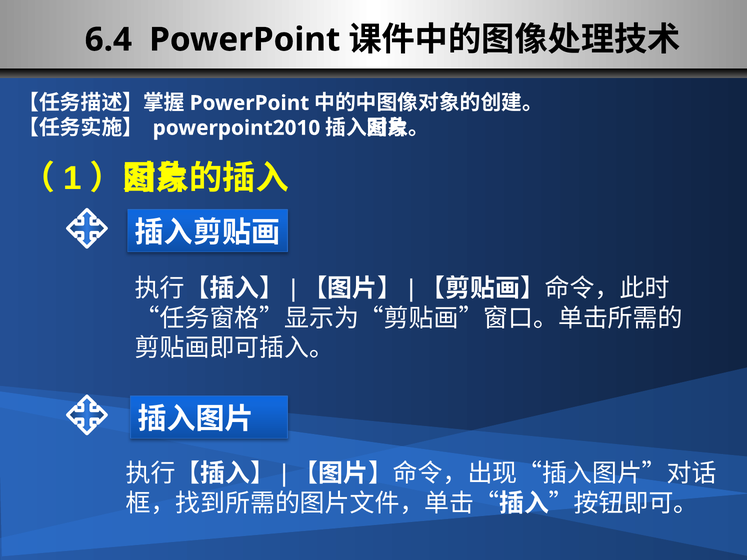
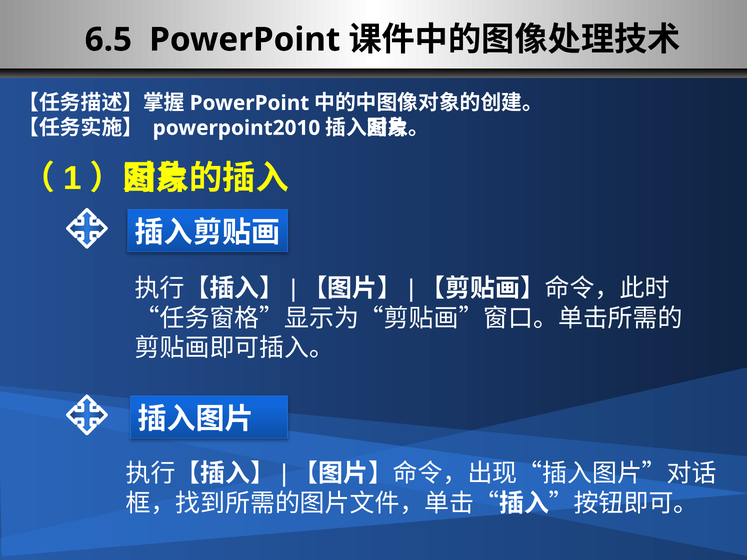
6.4: 6.4 -> 6.5
